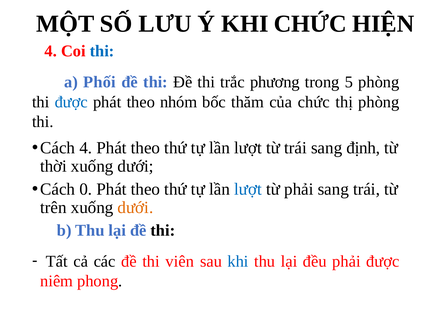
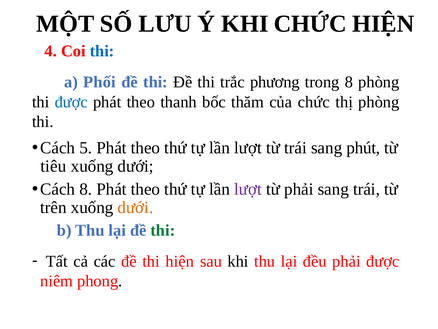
trong 5: 5 -> 8
nhóm: nhóm -> thanh
Cách 4: 4 -> 5
định: định -> phút
thời: thời -> tiêu
Cách 0: 0 -> 8
lượt at (248, 189) colour: blue -> purple
thi at (163, 230) colour: black -> green
thi viên: viên -> hiện
khi at (238, 261) colour: blue -> black
